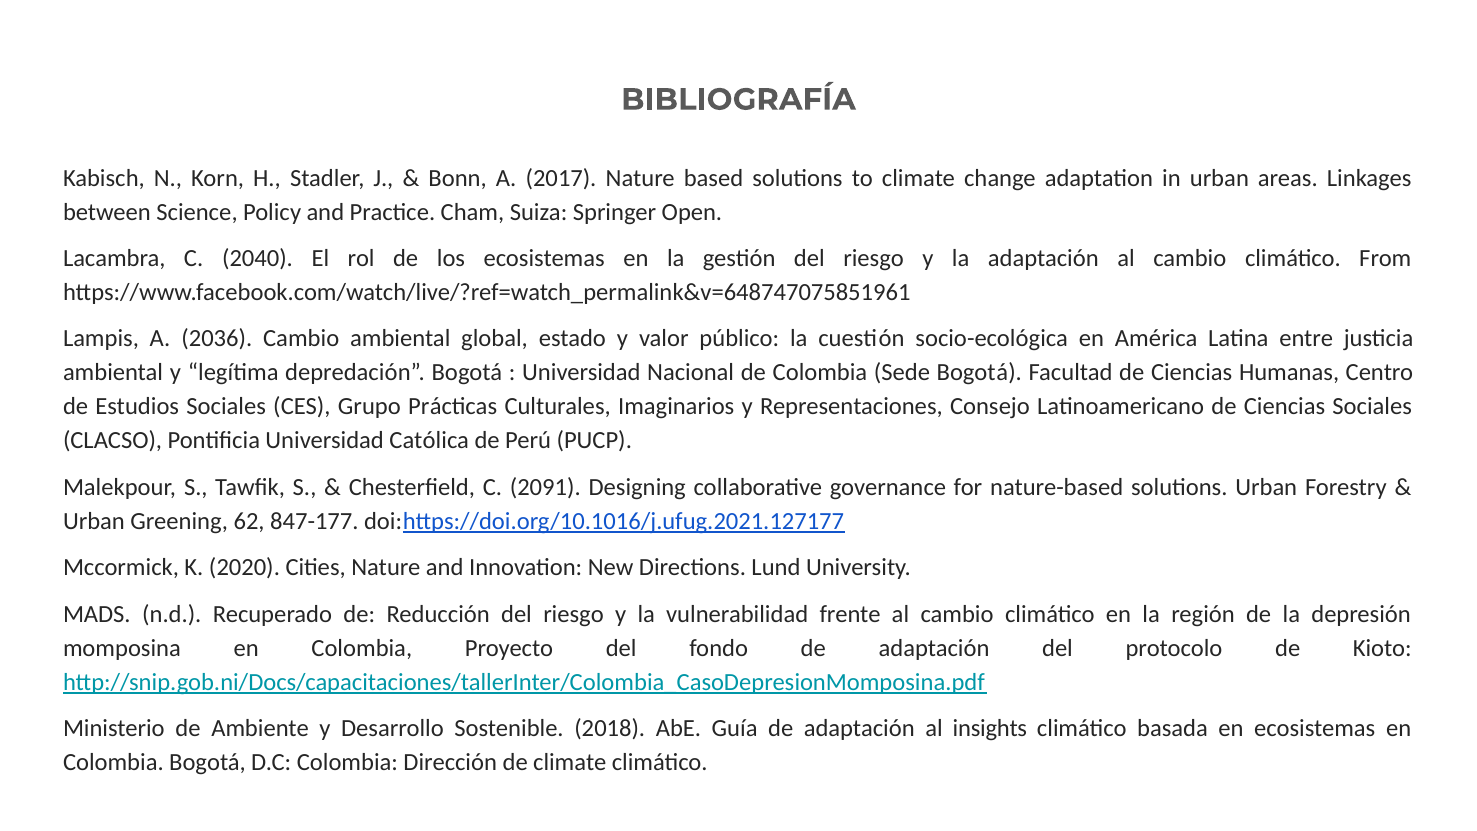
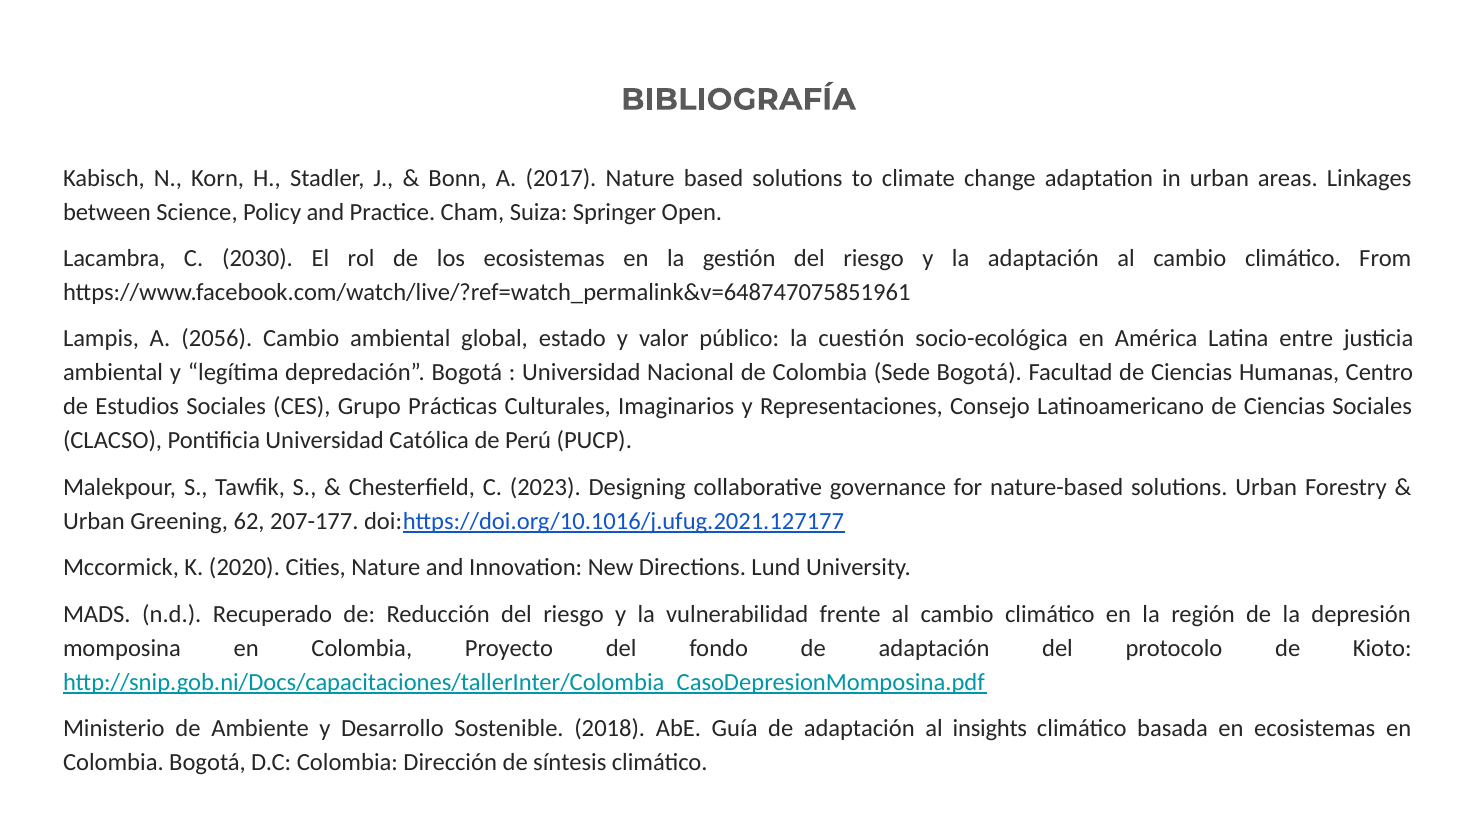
2040: 2040 -> 2030
2036: 2036 -> 2056
2091: 2091 -> 2023
847-177: 847-177 -> 207-177
de climate: climate -> síntesis
